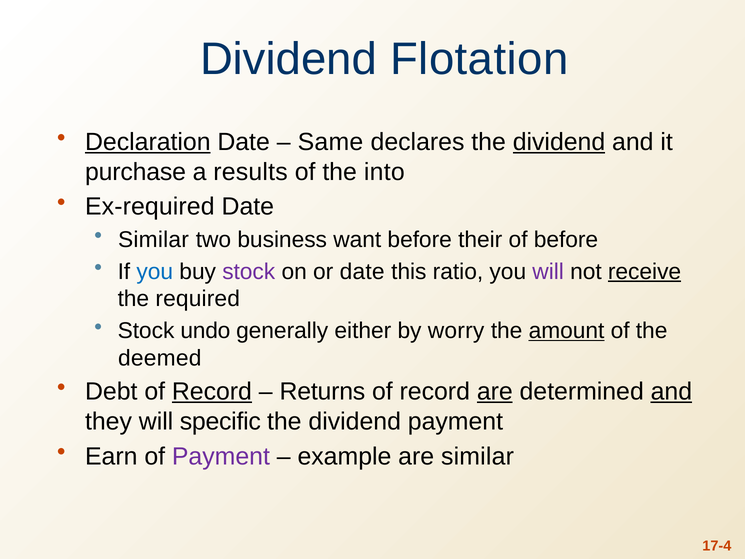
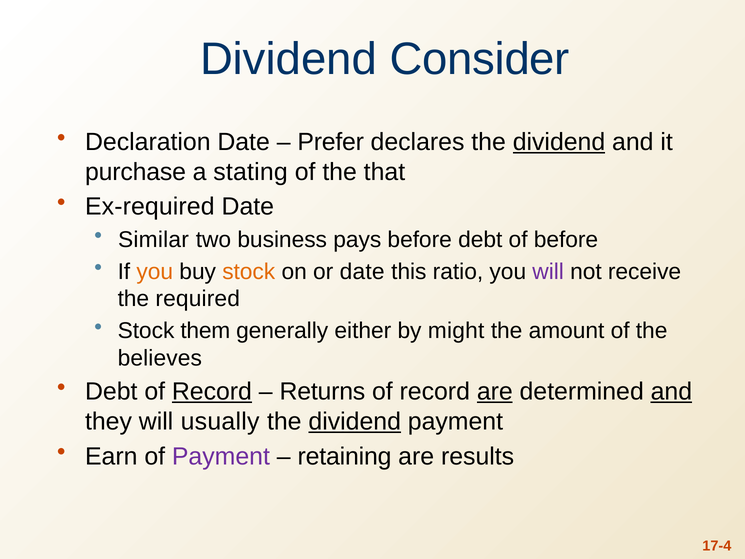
Flotation: Flotation -> Consider
Declaration underline: present -> none
Same: Same -> Prefer
results: results -> stating
into: into -> that
want: want -> pays
before their: their -> debt
you at (155, 271) colour: blue -> orange
stock at (249, 271) colour: purple -> orange
receive underline: present -> none
undo: undo -> them
worry: worry -> might
amount underline: present -> none
deemed: deemed -> believes
specific: specific -> usually
dividend at (355, 421) underline: none -> present
example: example -> retaining
are similar: similar -> results
